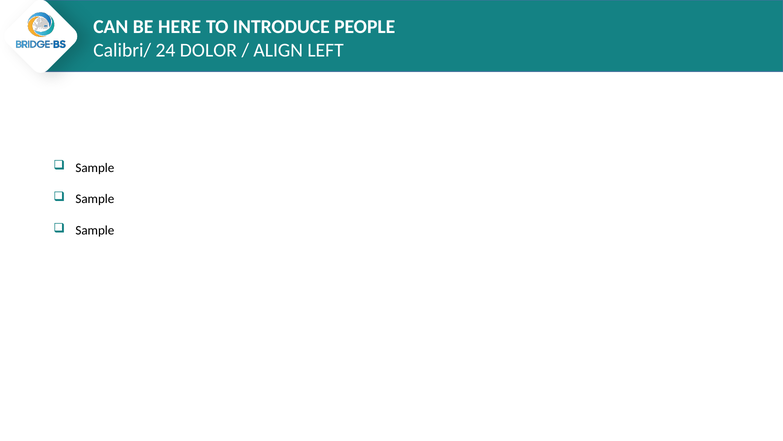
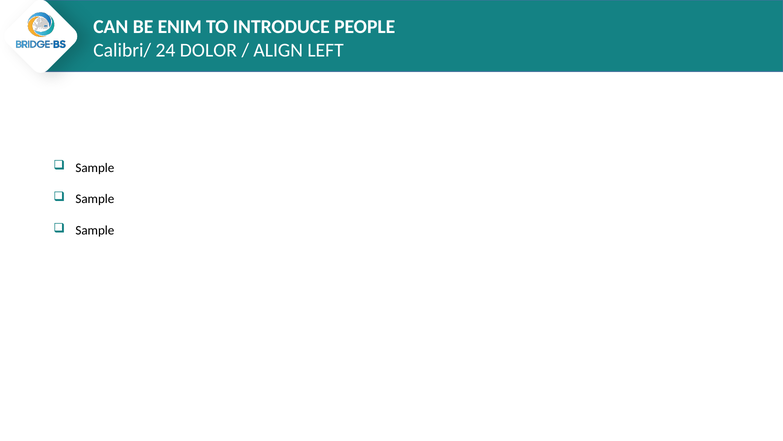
HERE: HERE -> ENIM
